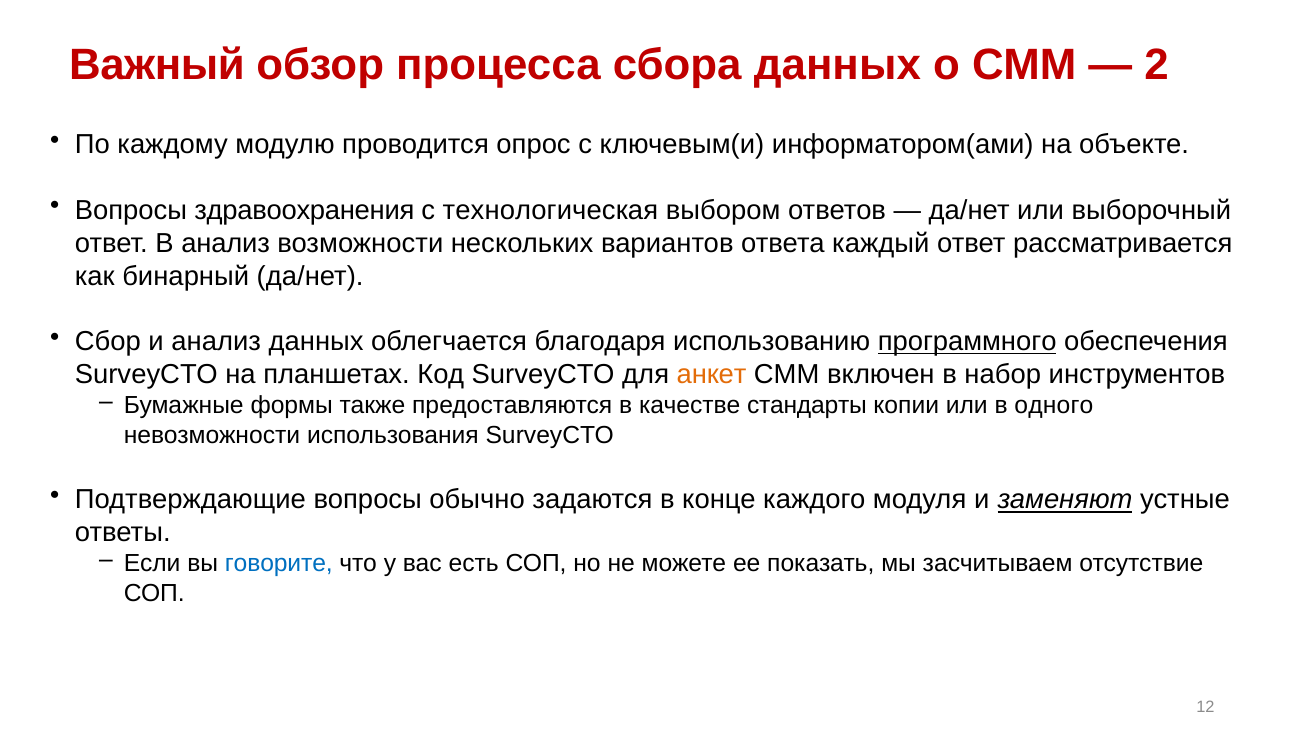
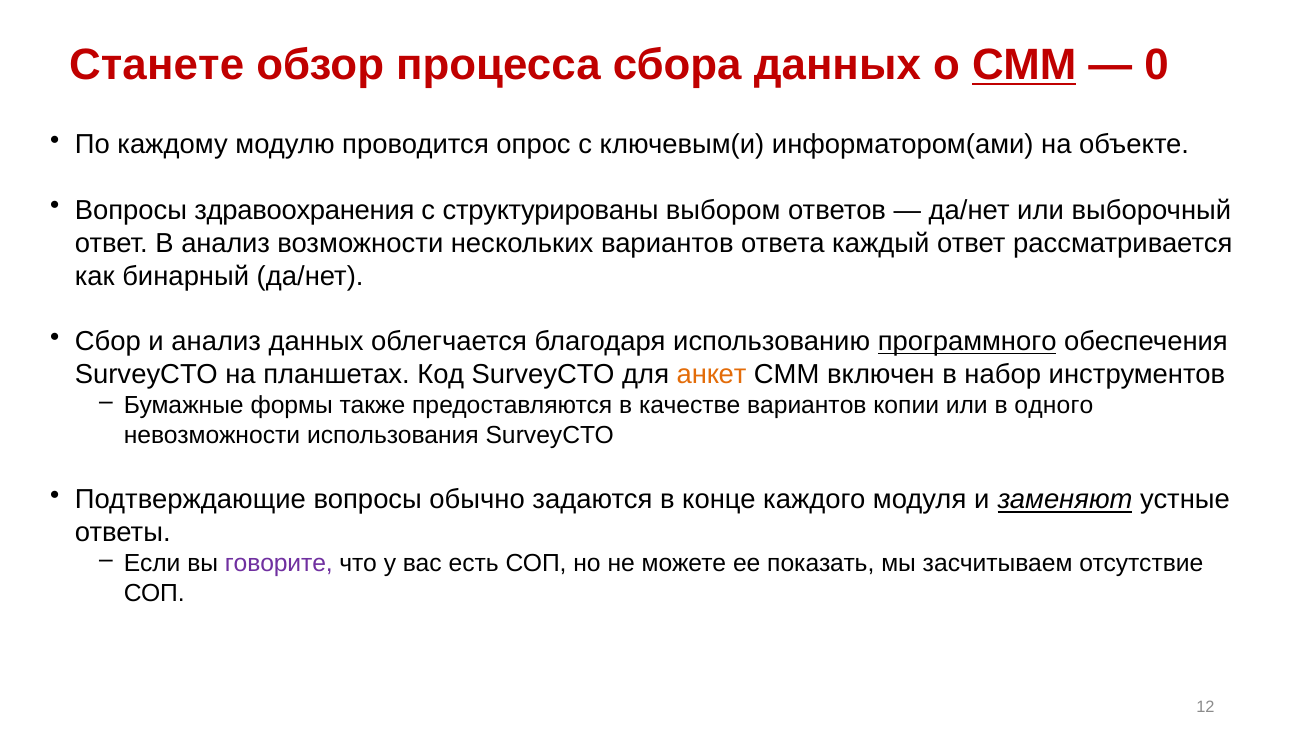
Важный: Важный -> Станете
СММ underline: none -> present
2: 2 -> 0
технологическая: технологическая -> структурированы
качестве стандарты: стандарты -> вариантов
говорите colour: blue -> purple
